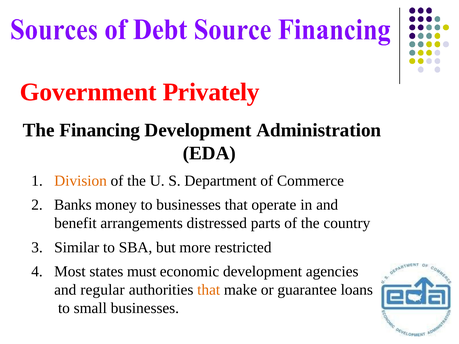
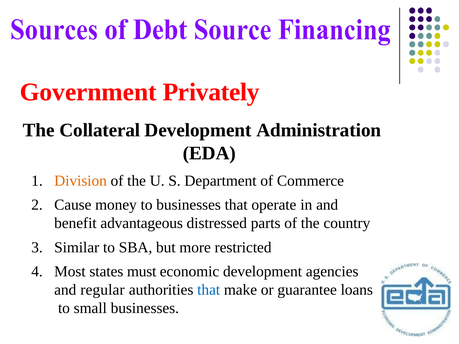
Financing: Financing -> Collateral
Banks: Banks -> Cause
arrangements: arrangements -> advantageous
that at (209, 290) colour: orange -> blue
